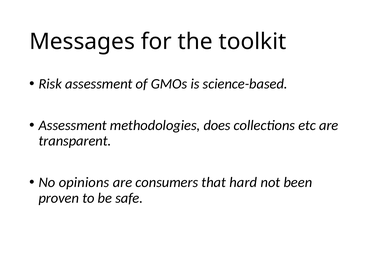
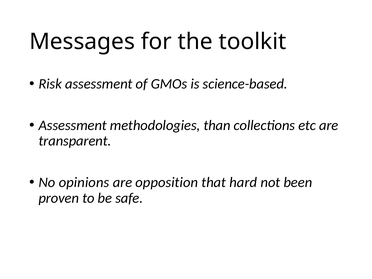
does: does -> than
consumers: consumers -> opposition
